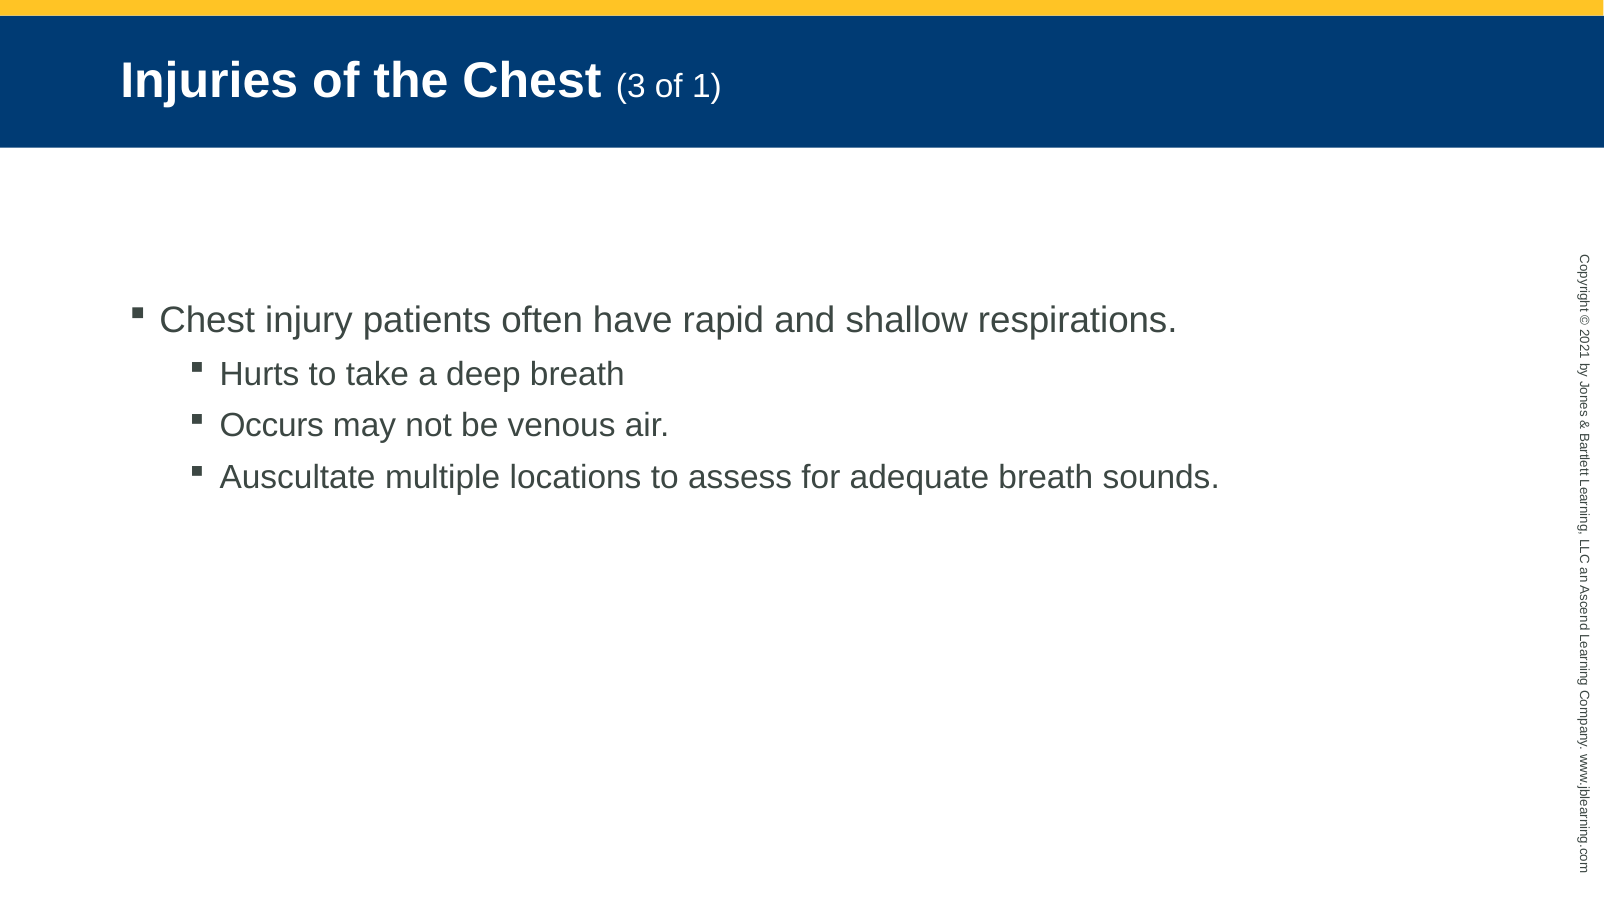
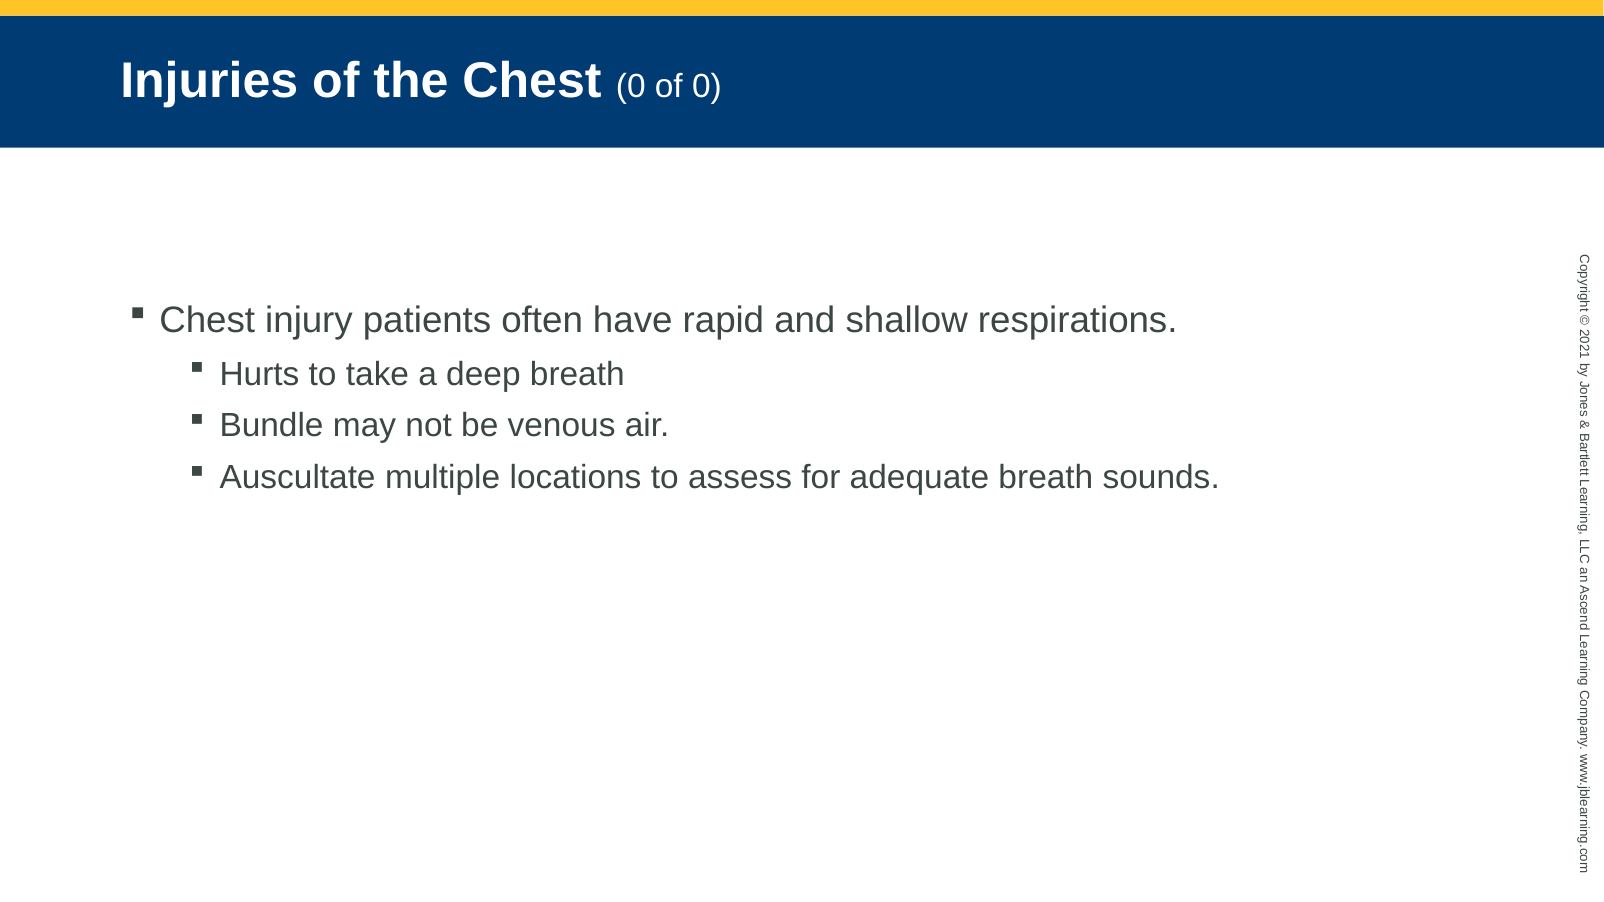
Chest 3: 3 -> 0
of 1: 1 -> 0
Occurs: Occurs -> Bundle
